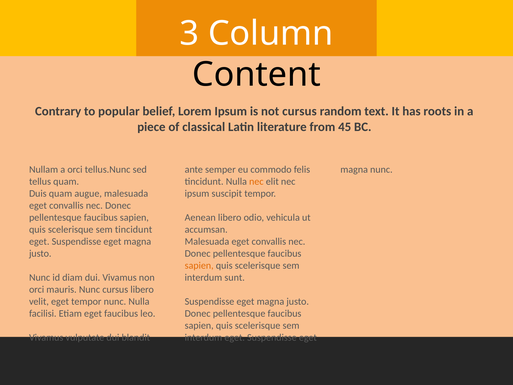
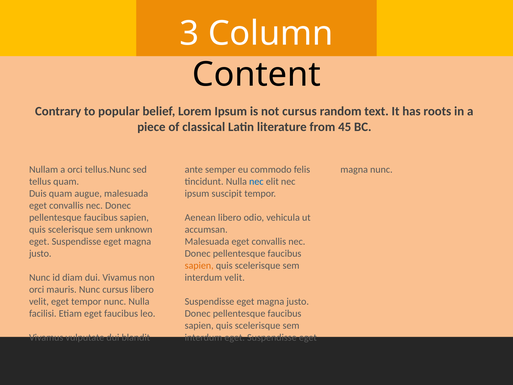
nec at (256, 181) colour: orange -> blue
sem tincidunt: tincidunt -> unknown
interdum sunt: sunt -> velit
